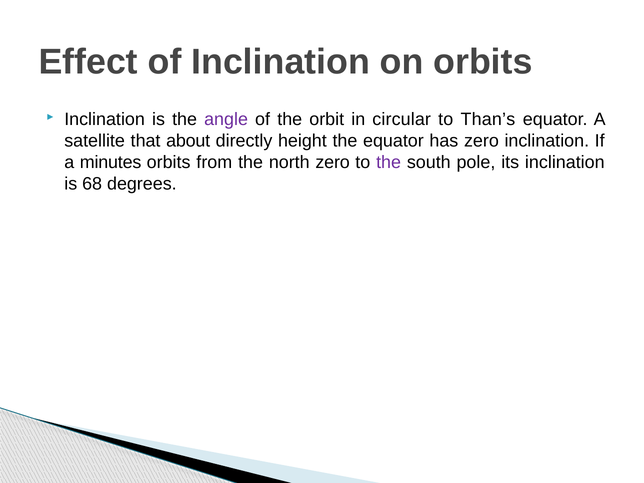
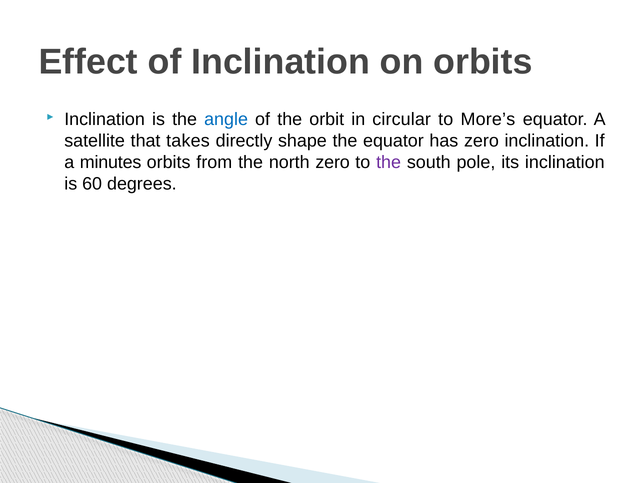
angle colour: purple -> blue
Than’s: Than’s -> More’s
about: about -> takes
height: height -> shape
68: 68 -> 60
